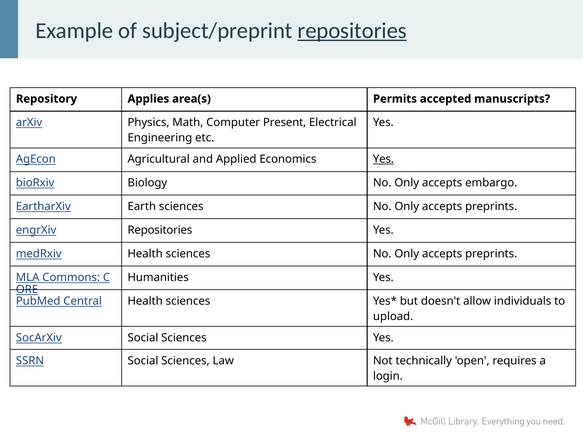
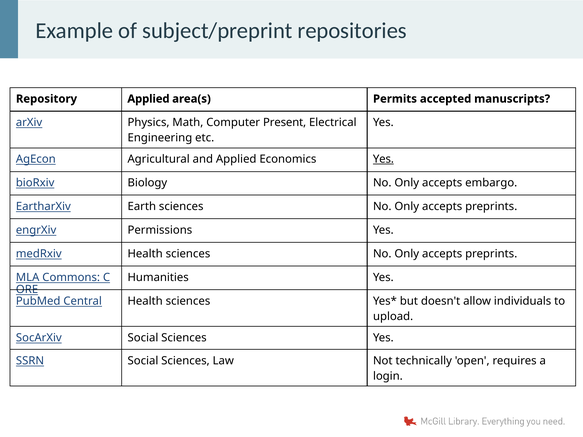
repositories at (352, 31) underline: present -> none
Repository Applies: Applies -> Applied
engrXiv Repositories: Repositories -> Permissions
